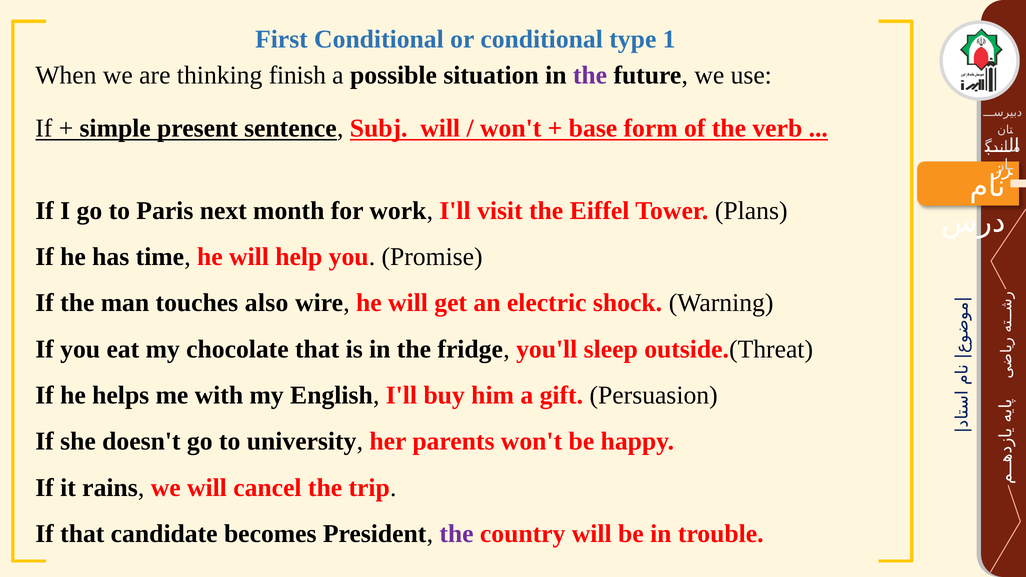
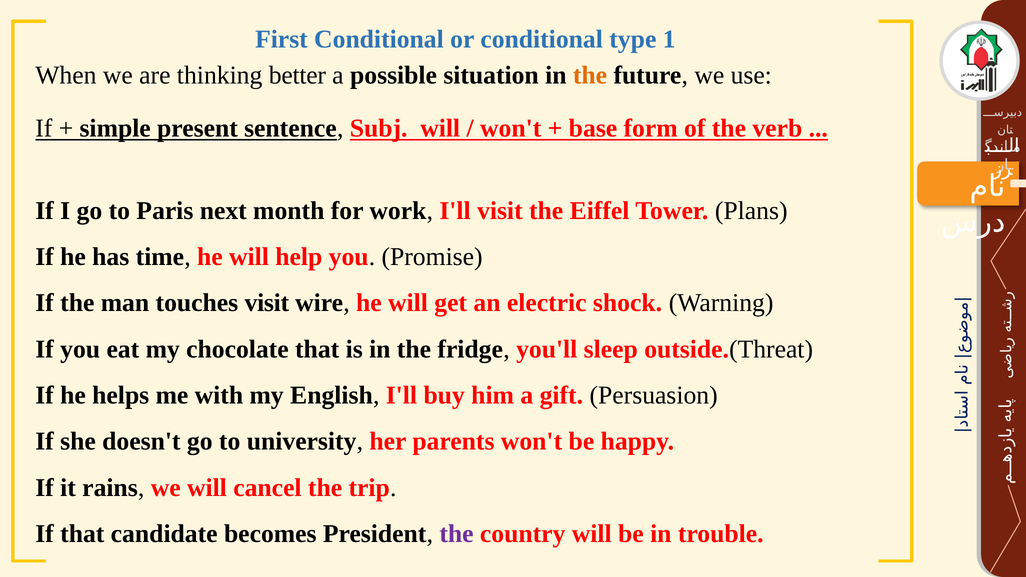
finish: finish -> better
the at (590, 75) colour: purple -> orange
touches also: also -> visit
